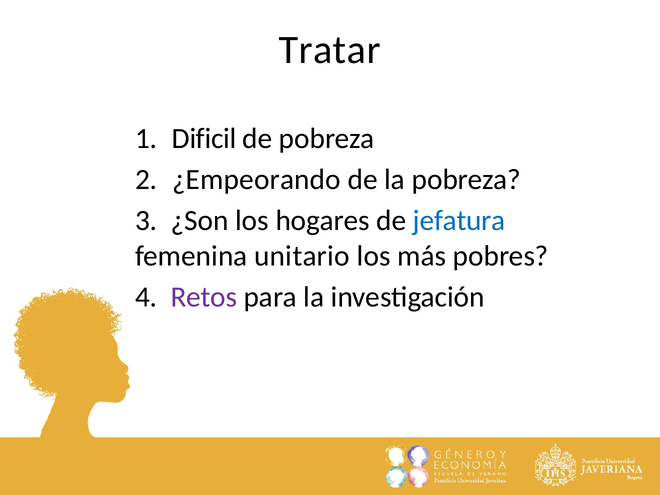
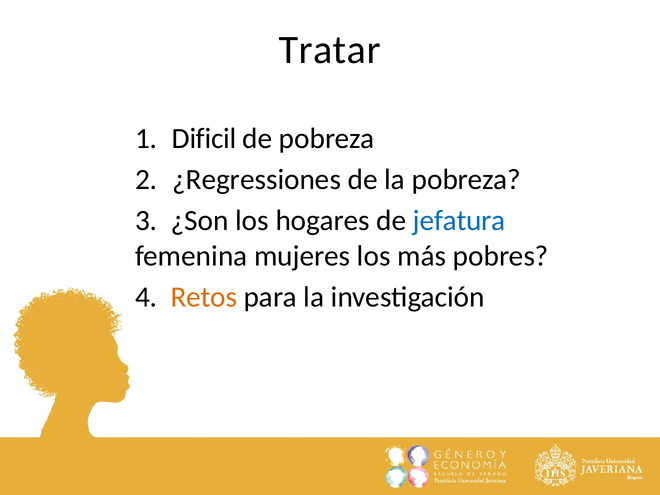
¿Empeorando: ¿Empeorando -> ¿Regressiones
unitario: unitario -> mujeres
Retos colour: purple -> orange
